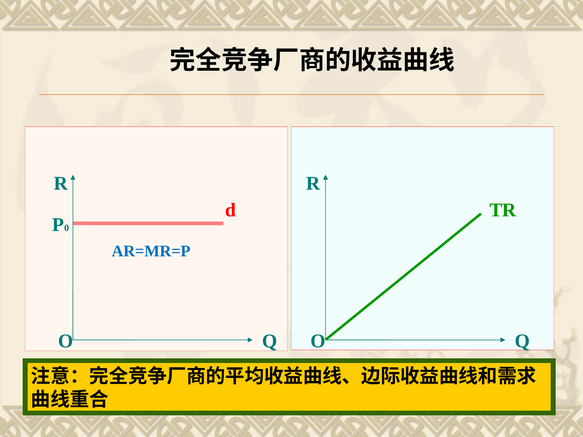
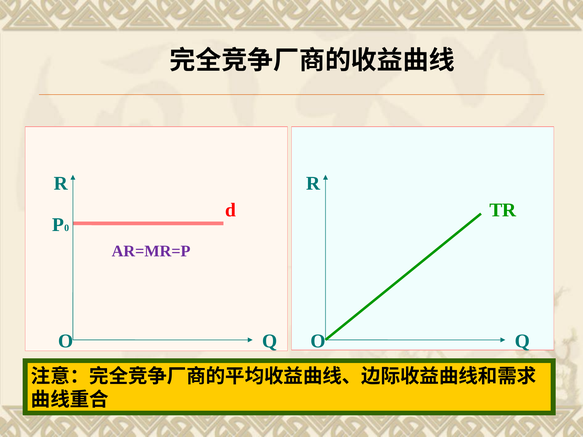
AR=MR=P colour: blue -> purple
